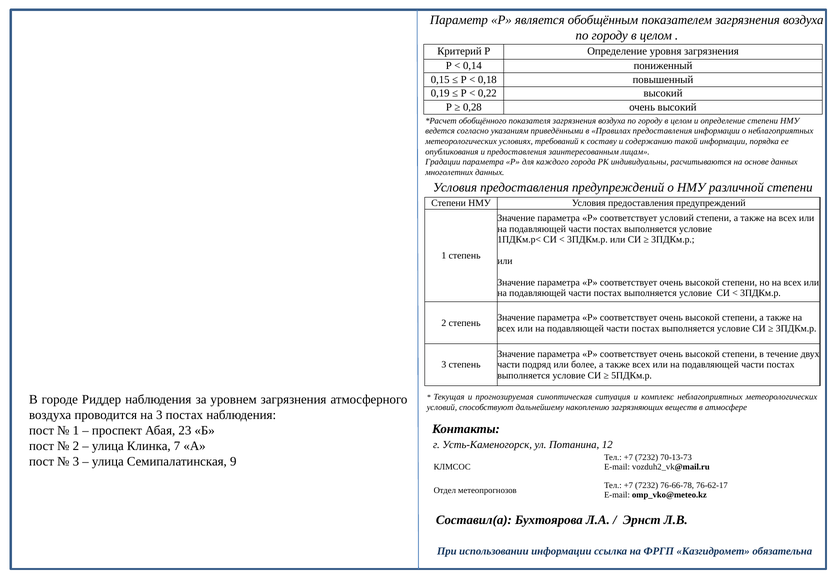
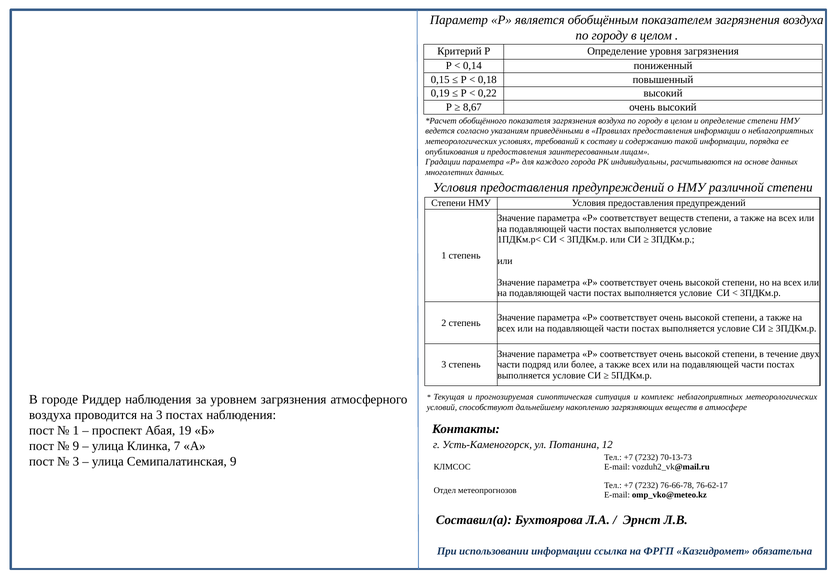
0,28: 0,28 -> 8,67
соответствует условий: условий -> веществ
23: 23 -> 19
2 at (76, 446): 2 -> 9
